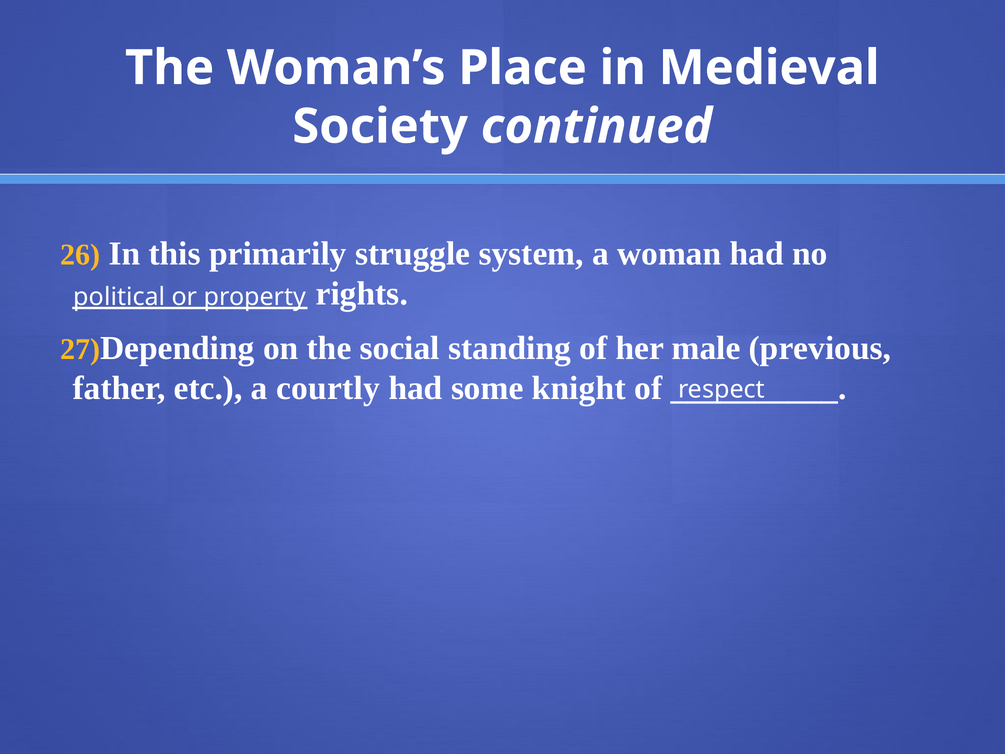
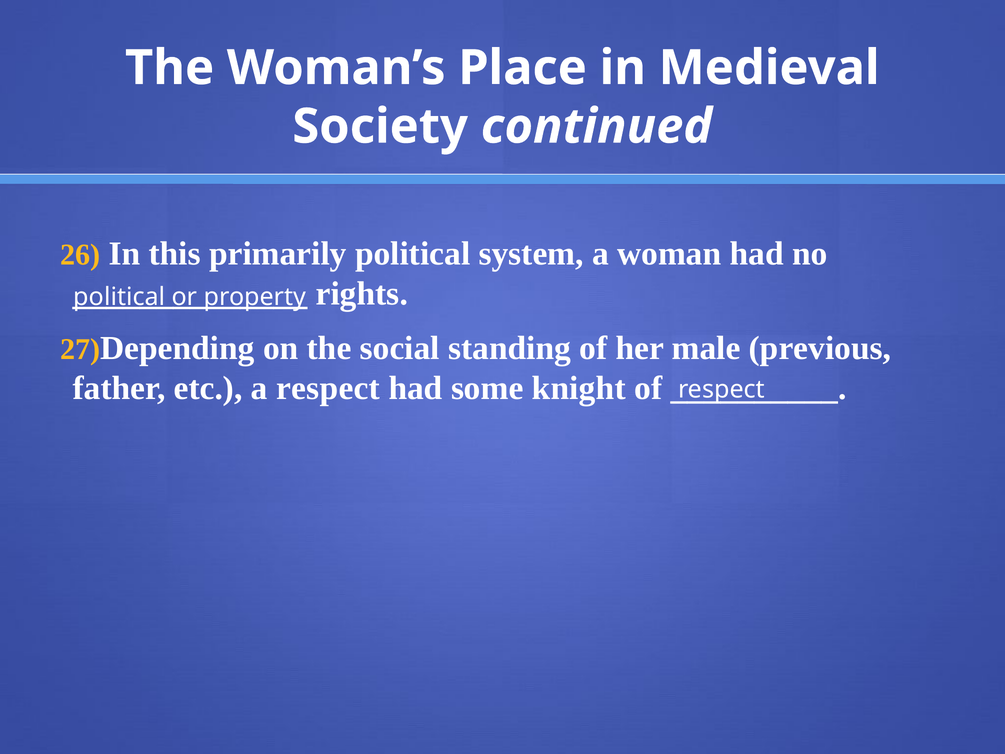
primarily struggle: struggle -> political
a courtly: courtly -> respect
